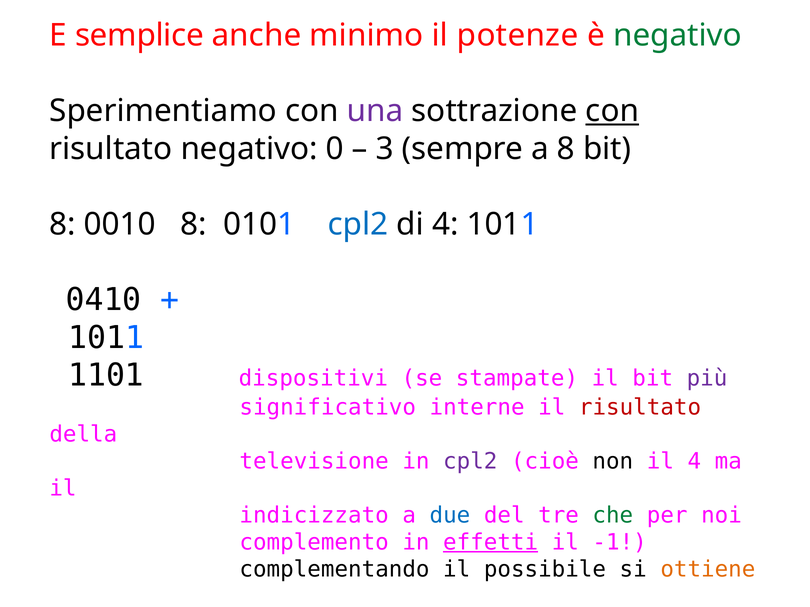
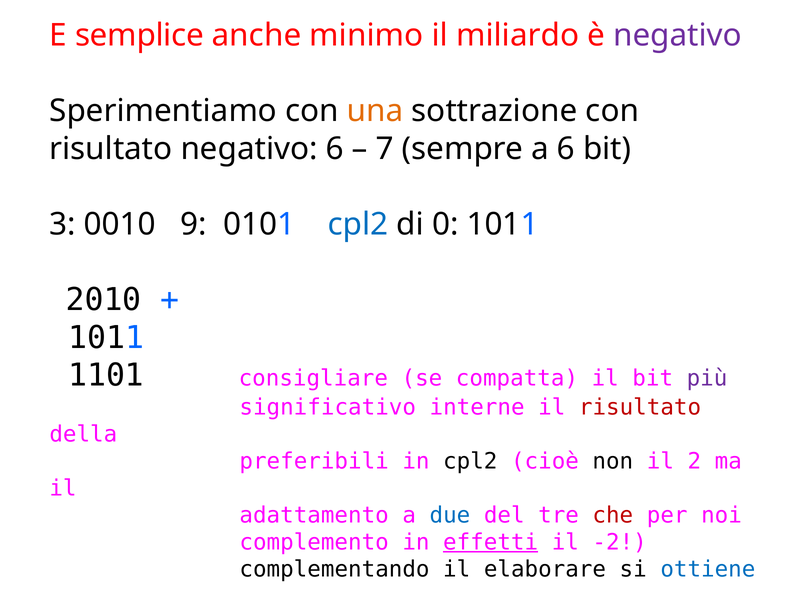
potenze: potenze -> miliardo
negativo at (678, 35) colour: green -> purple
una colour: purple -> orange
con at (612, 111) underline: present -> none
negativo 0: 0 -> 6
3: 3 -> 7
a 8: 8 -> 6
8 at (63, 225): 8 -> 3
0010 8: 8 -> 9
di 4: 4 -> 0
0410: 0410 -> 2010
dispositivi: dispositivi -> consigliare
stampate: stampate -> compatta
televisione: televisione -> preferibili
cpl2 at (470, 462) colour: purple -> black
il 4: 4 -> 2
indicizzato: indicizzato -> adattamento
che colour: green -> red
-1: -1 -> -2
possibile: possibile -> elaborare
ottiene colour: orange -> blue
